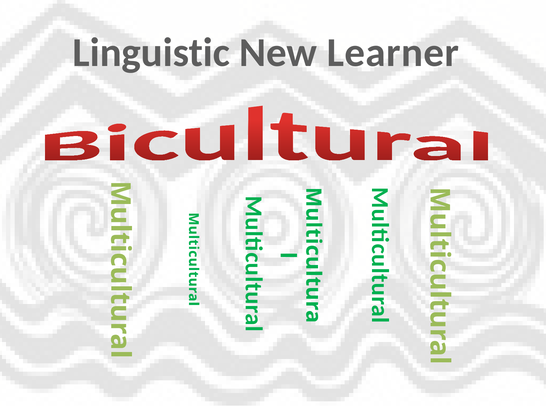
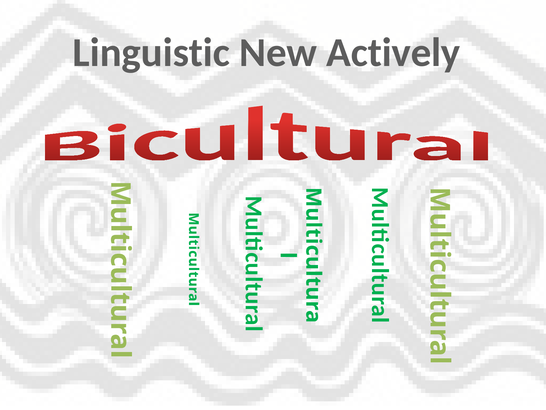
Learner: Learner -> Actively
